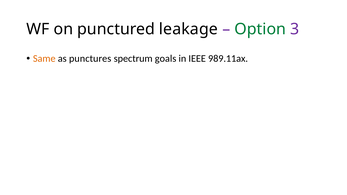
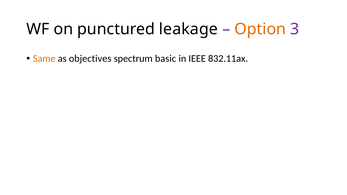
Option colour: green -> orange
punctures: punctures -> objectives
goals: goals -> basic
989.11ax: 989.11ax -> 832.11ax
